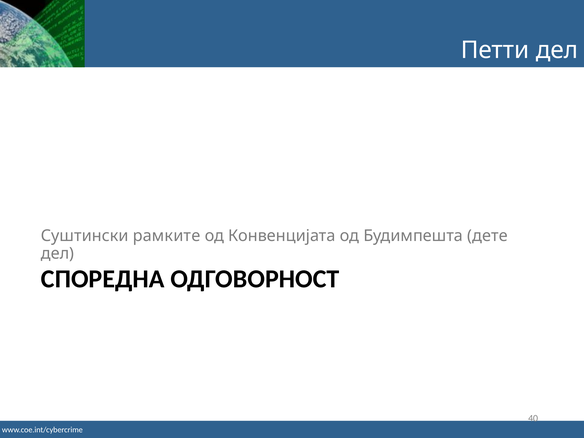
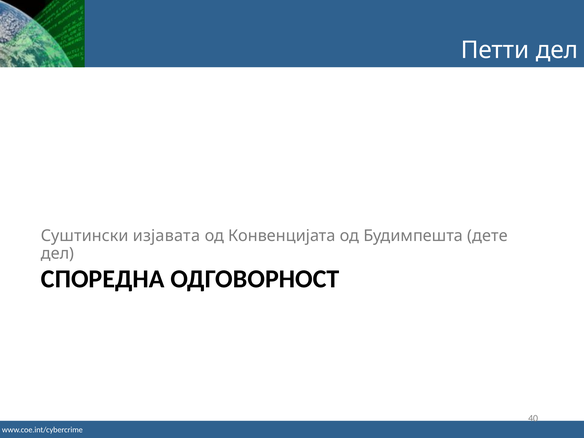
рамките: рамките -> изјавата
